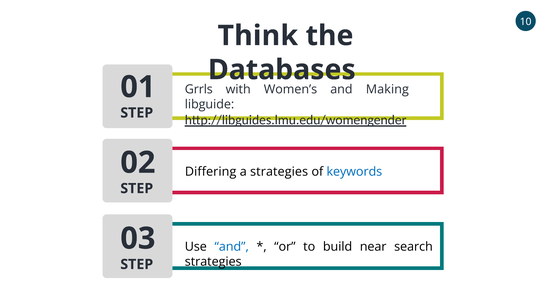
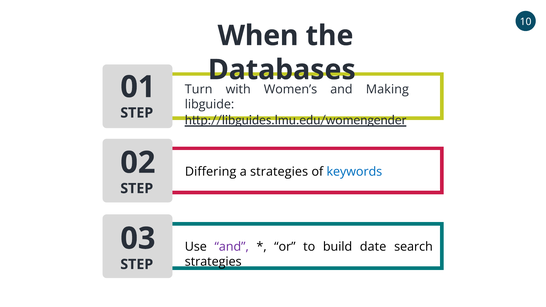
Think: Think -> When
Grrls: Grrls -> Turn
and at (232, 247) colour: blue -> purple
near: near -> date
